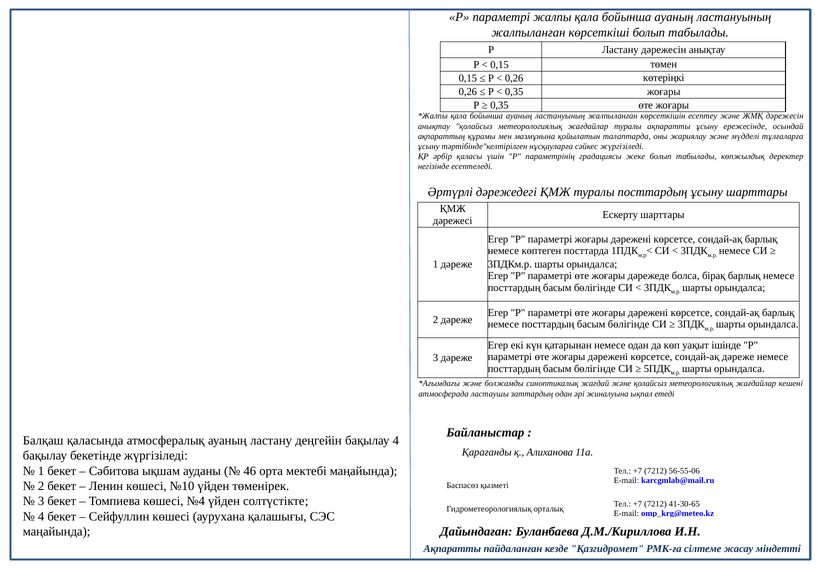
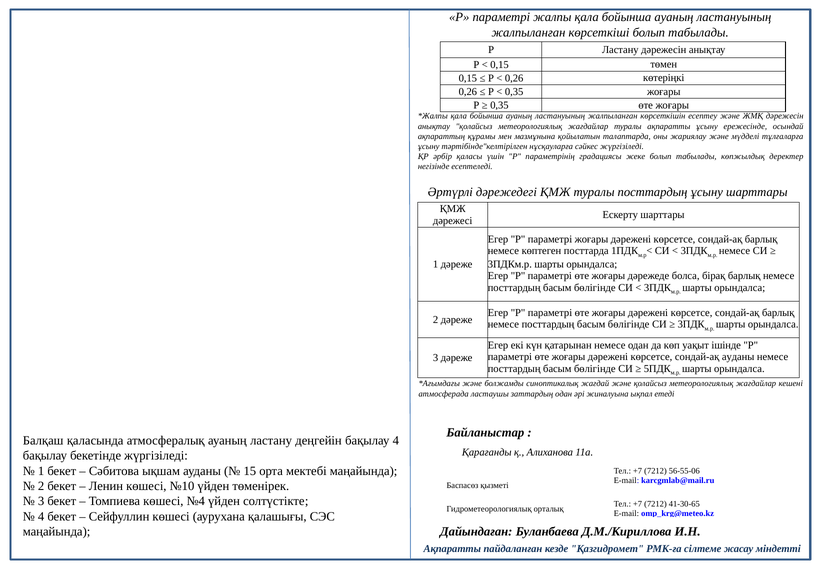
сондай-ақ дәреже: дәреже -> ауданы
46: 46 -> 15
